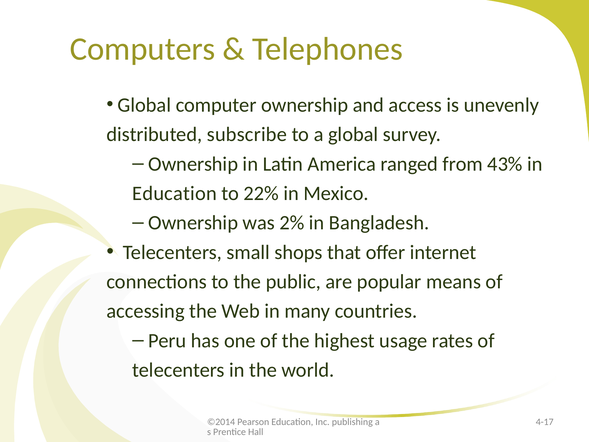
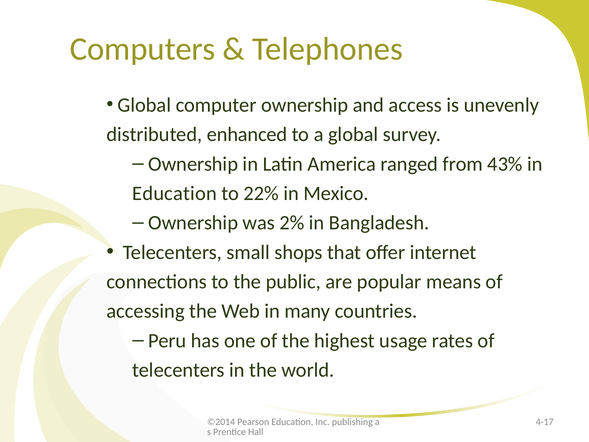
subscribe: subscribe -> enhanced
